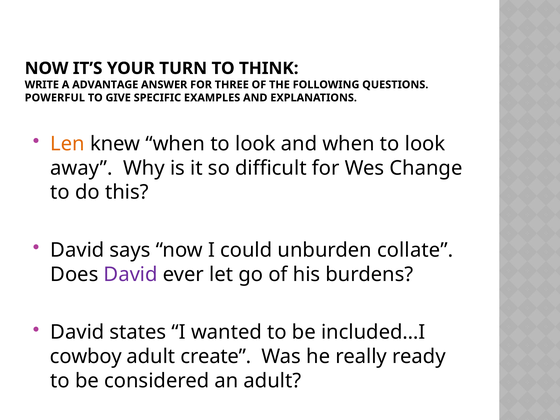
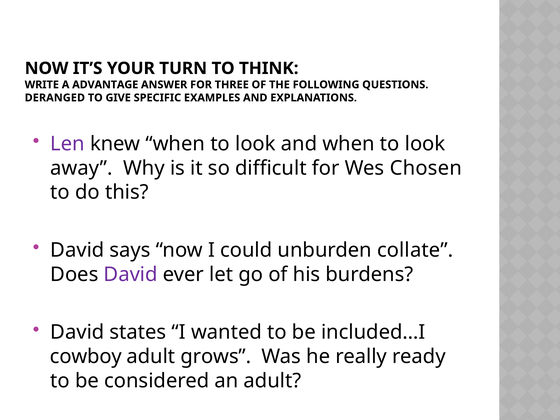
POWERFUL: POWERFUL -> DERANGED
Len colour: orange -> purple
Change: Change -> Chosen
create: create -> grows
